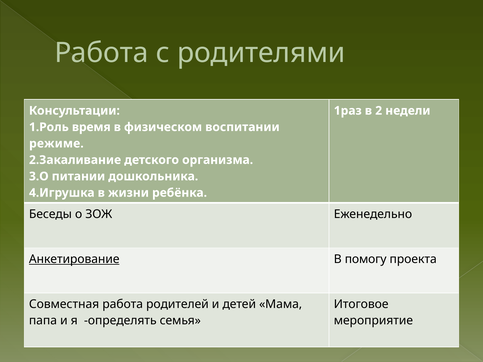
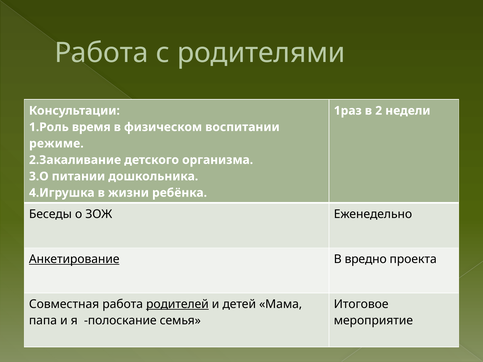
помогу: помогу -> вредно
родителей underline: none -> present
определять: определять -> полоскание
